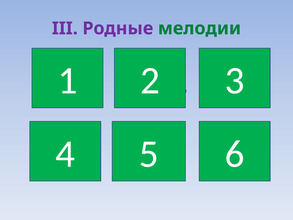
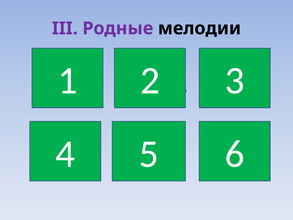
мелодии colour: green -> black
